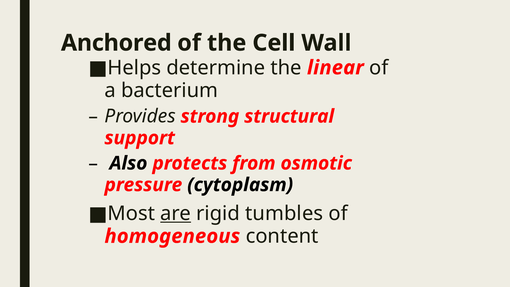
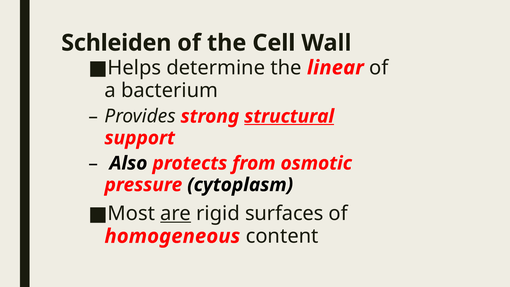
Anchored: Anchored -> Schleiden
structural underline: none -> present
tumbles: tumbles -> surfaces
